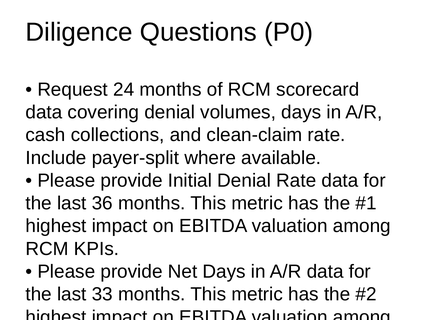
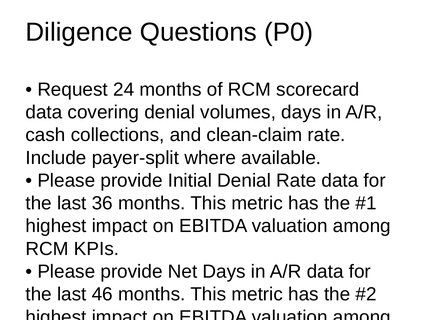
33: 33 -> 46
